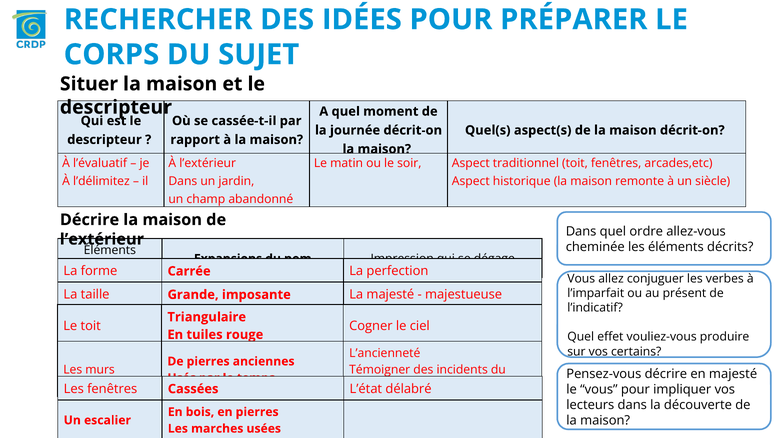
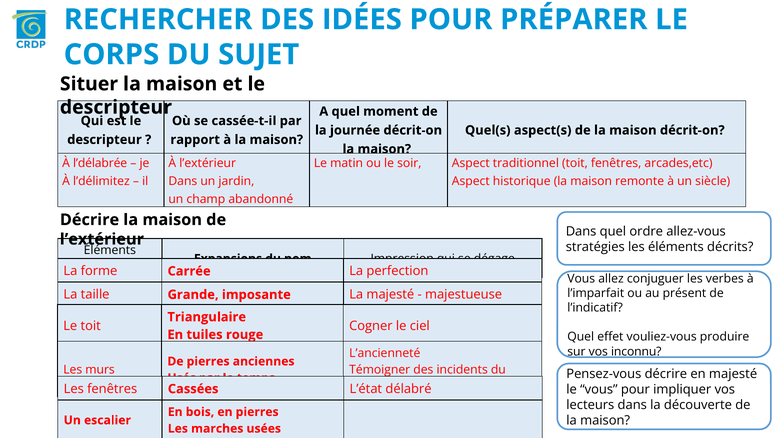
l’évaluatif: l’évaluatif -> l’délabrée
cheminée: cheminée -> stratégies
certains: certains -> inconnu
